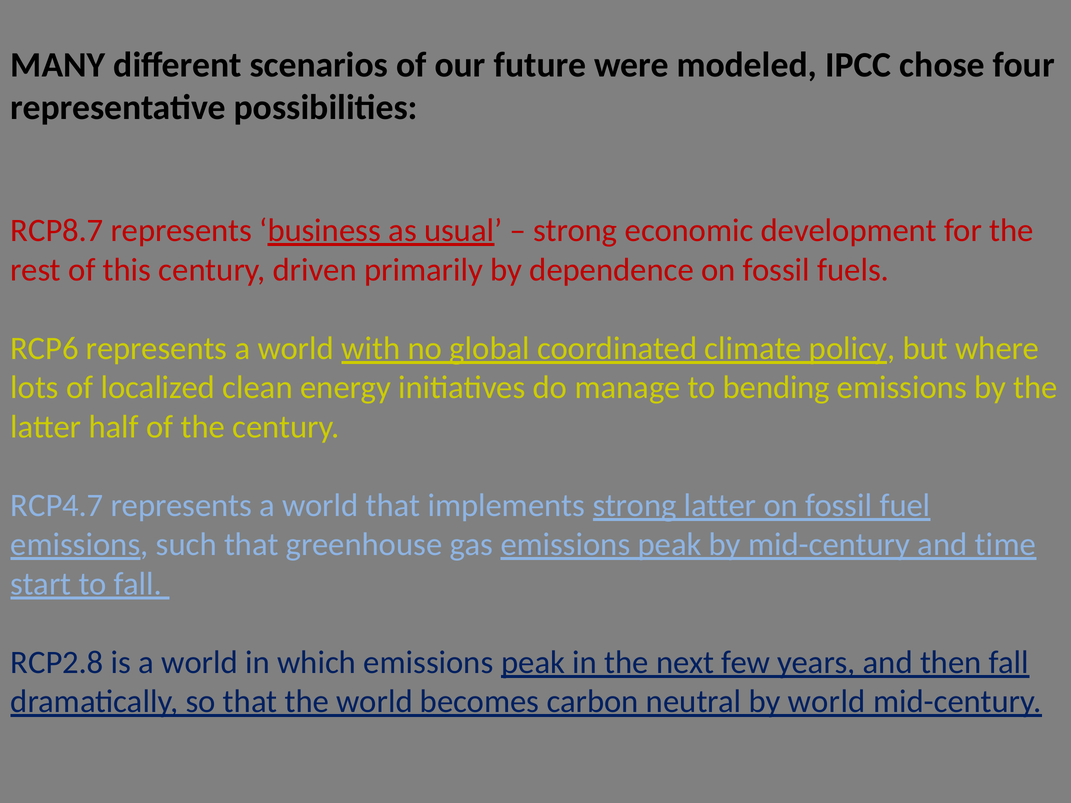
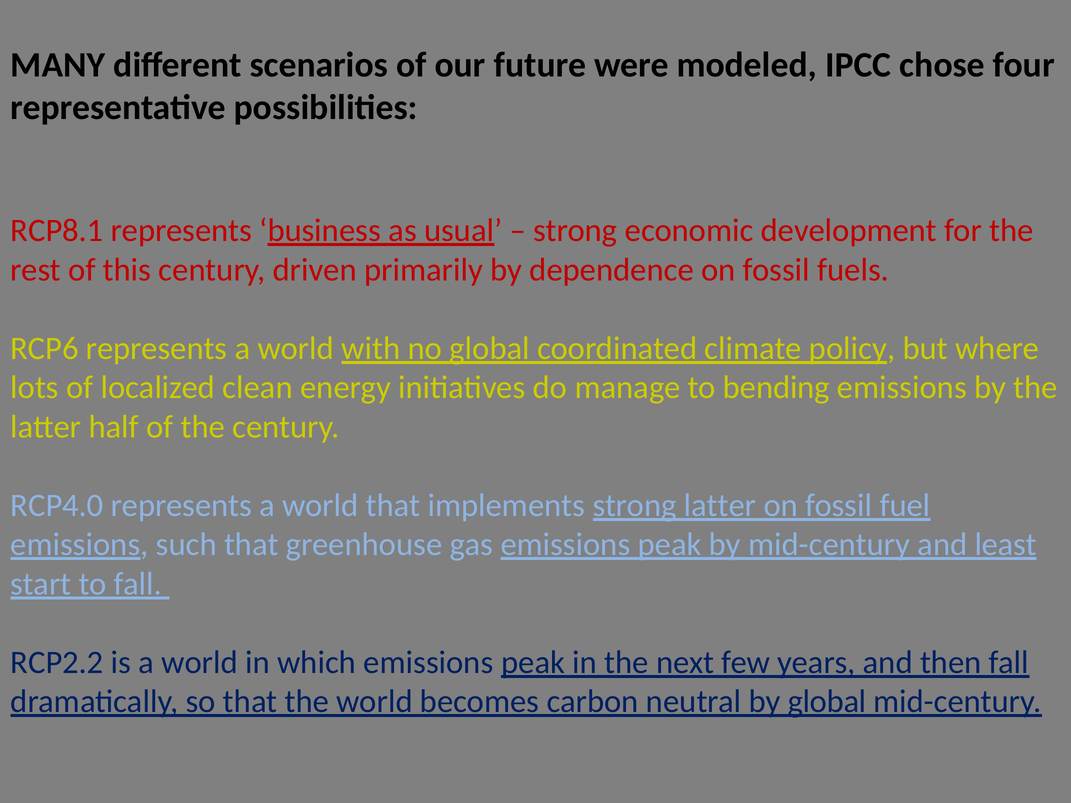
RCP8.7: RCP8.7 -> RCP8.1
RCP4.7: RCP4.7 -> RCP4.0
time: time -> least
RCP2.8: RCP2.8 -> RCP2.2
by world: world -> global
